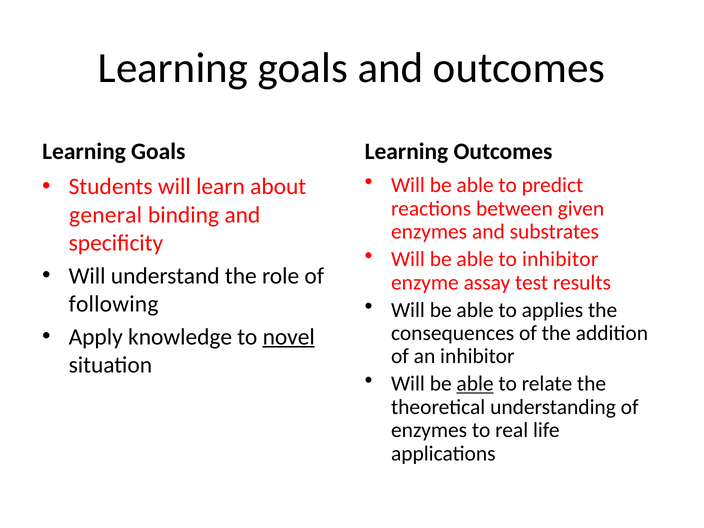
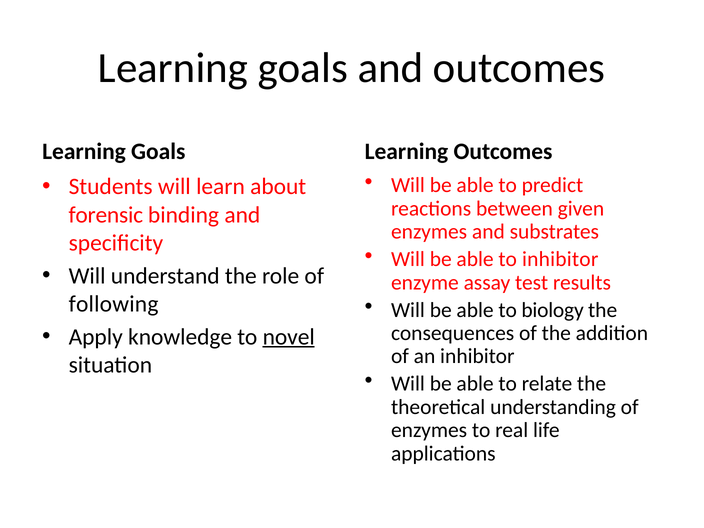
general: general -> forensic
applies: applies -> biology
able at (475, 384) underline: present -> none
